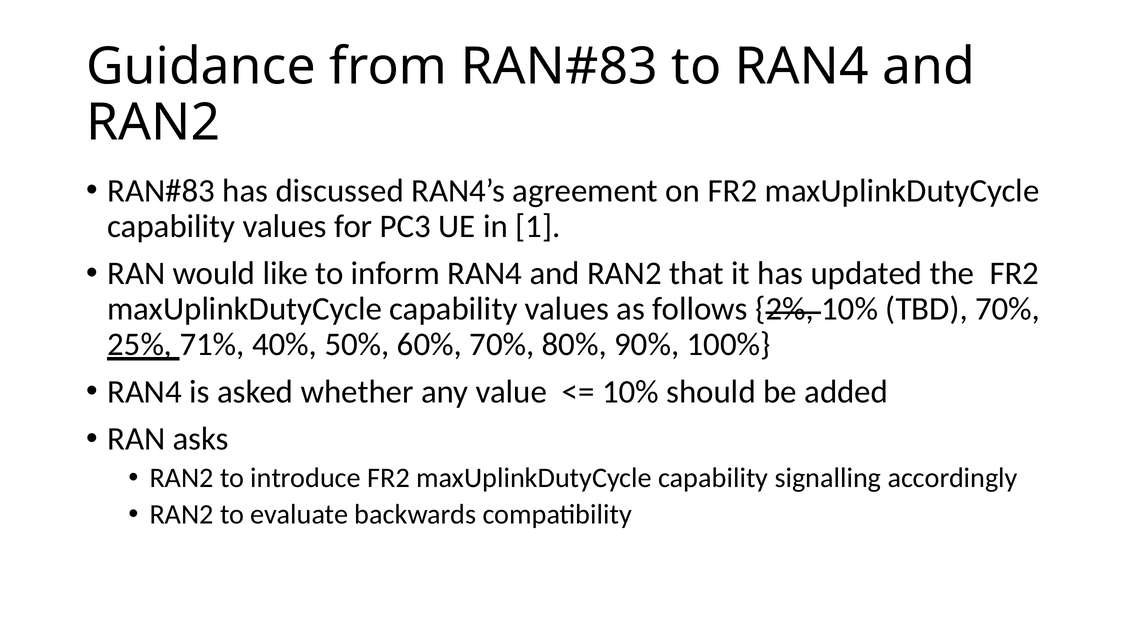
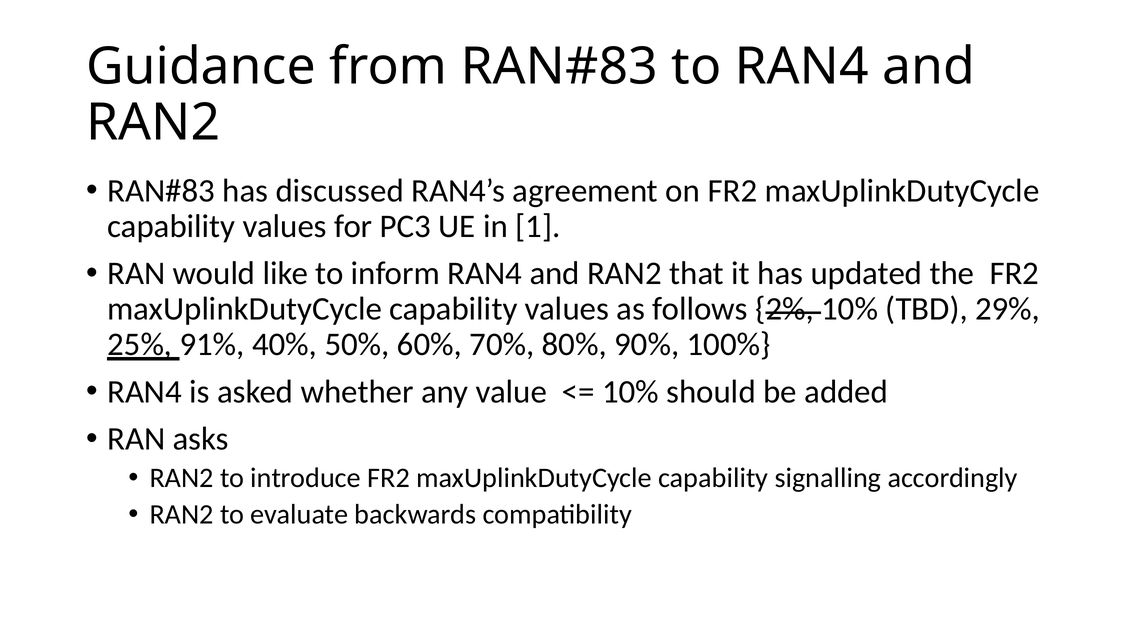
TBD 70%: 70% -> 29%
71%: 71% -> 91%
